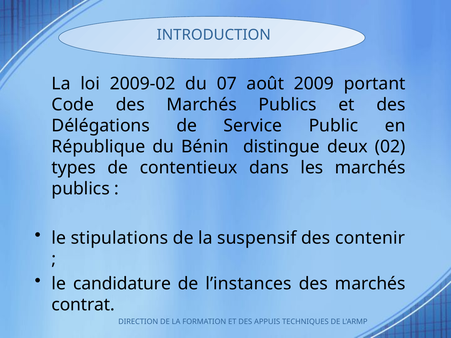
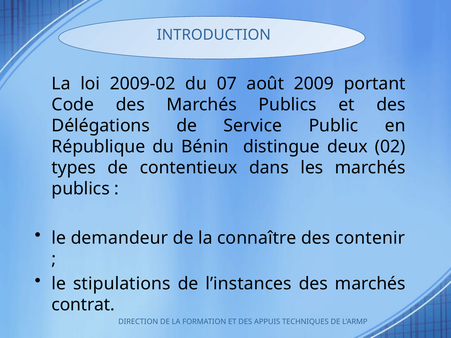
stipulations: stipulations -> demandeur
suspensif: suspensif -> connaître
candidature: candidature -> stipulations
